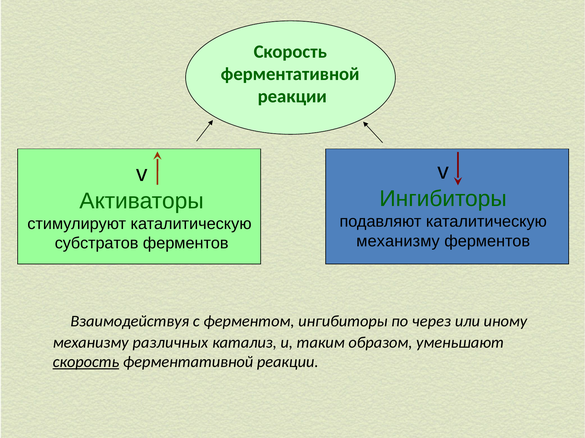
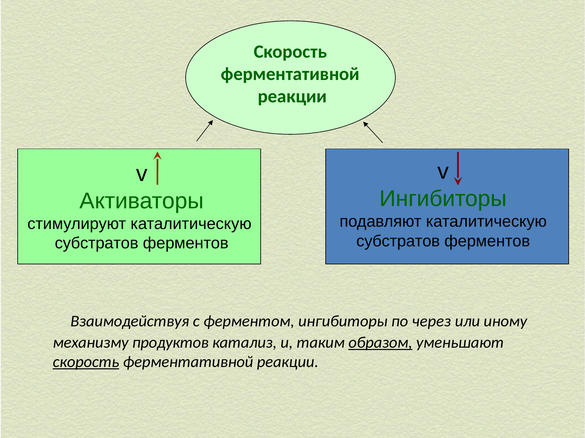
механизму at (398, 241): механизму -> субстратов
различных: различных -> продуктов
образом underline: none -> present
